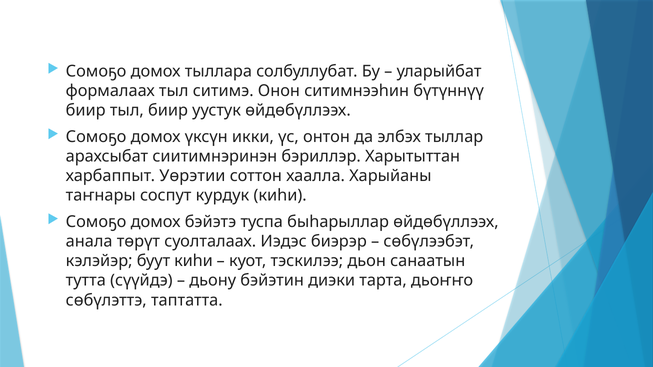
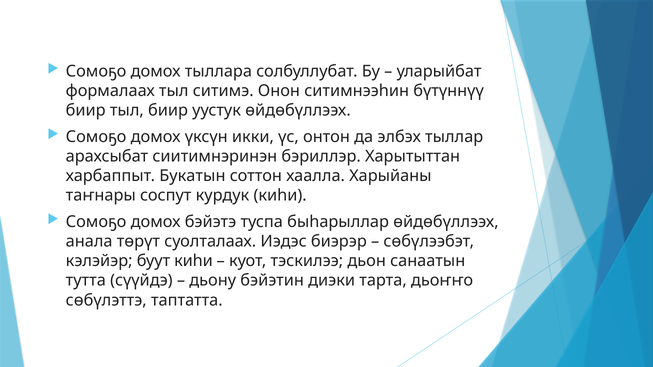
Уөрэтии: Уөрэтии -> Букатын
